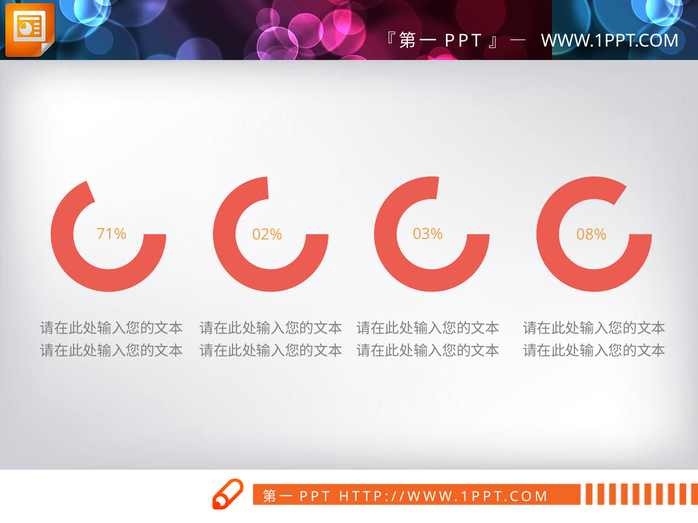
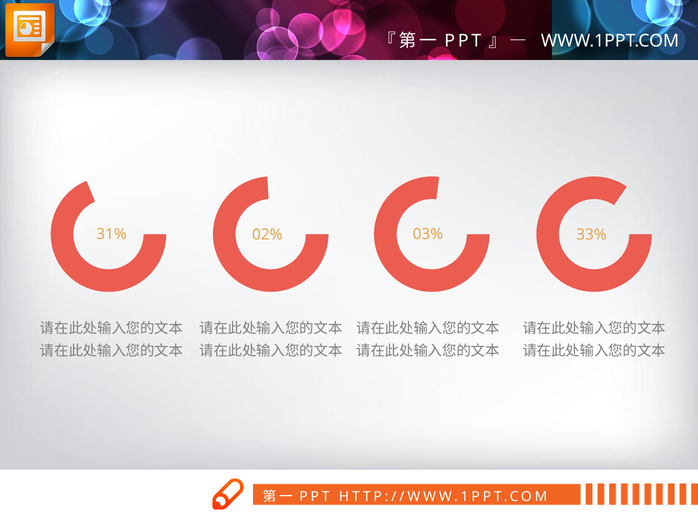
71%: 71% -> 31%
08%: 08% -> 33%
